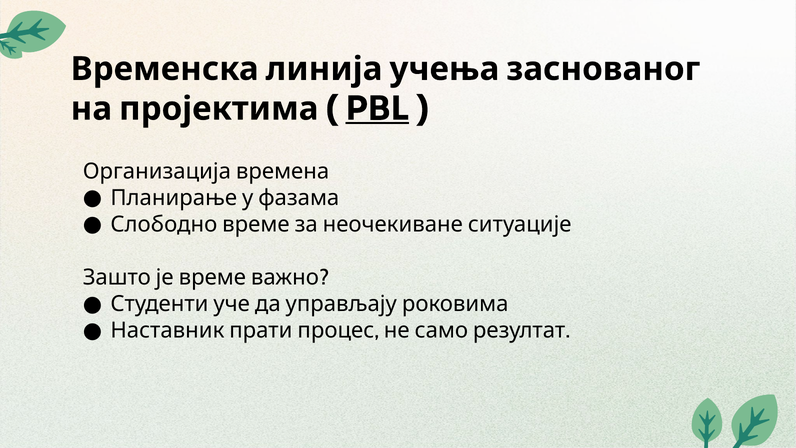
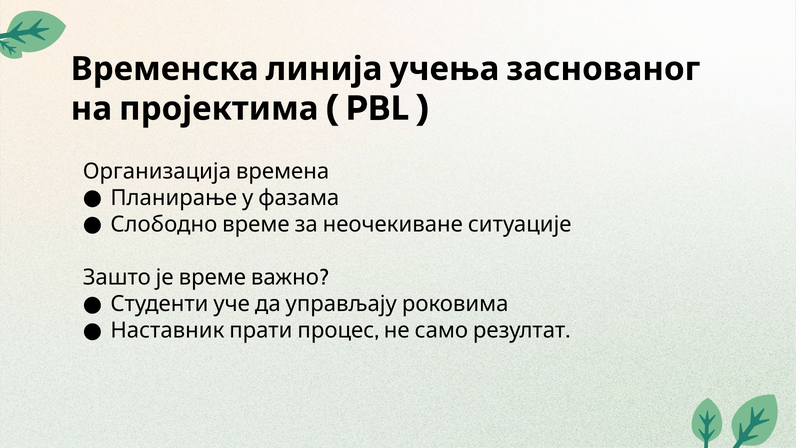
PBL underline: present -> none
